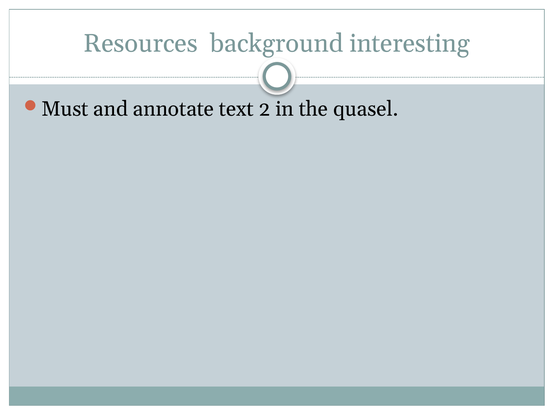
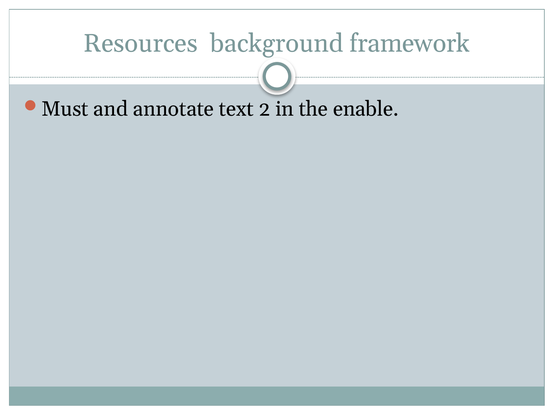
interesting: interesting -> framework
quasel: quasel -> enable
